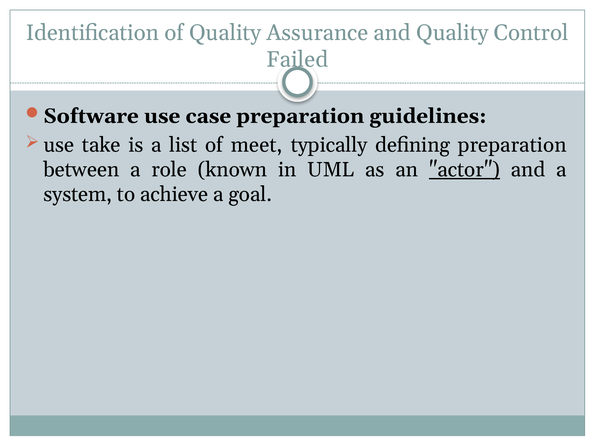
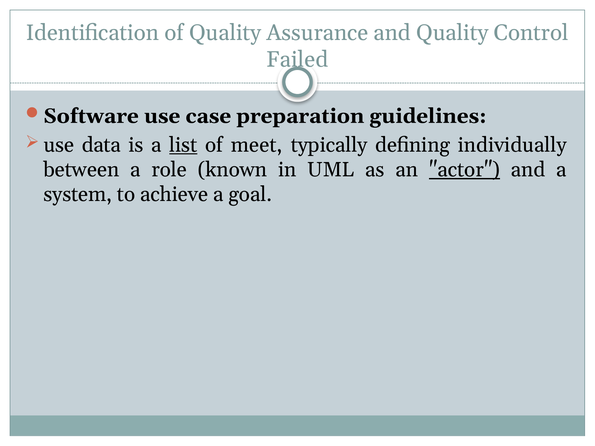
take: take -> data
list underline: none -> present
defining preparation: preparation -> individually
